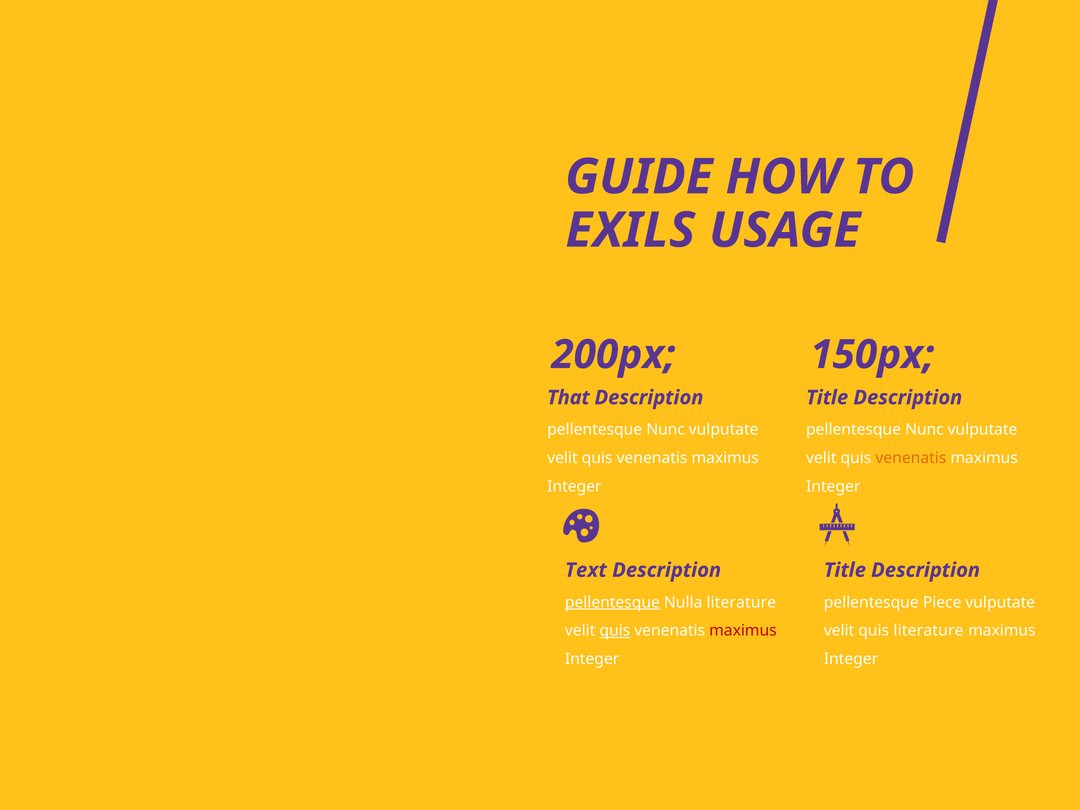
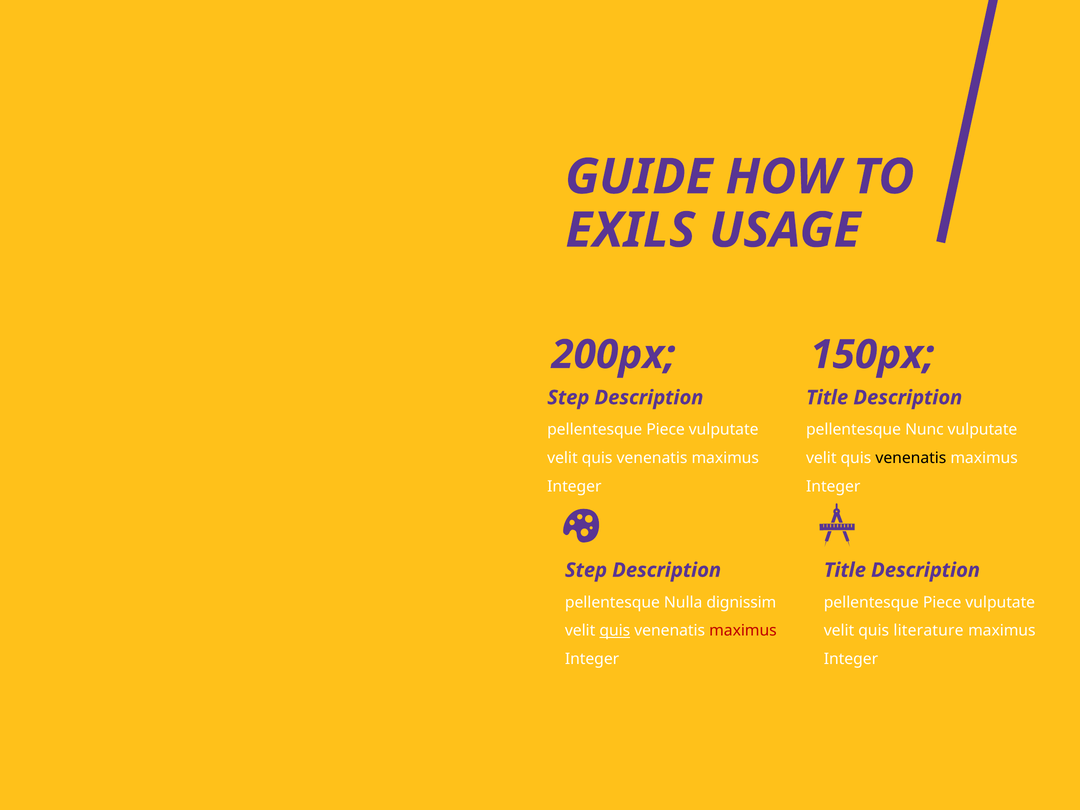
That at (568, 398): That -> Step
Nunc at (666, 430): Nunc -> Piece
venenatis at (911, 458) colour: orange -> black
Text at (586, 570): Text -> Step
pellentesque at (612, 602) underline: present -> none
Nulla literature: literature -> dignissim
